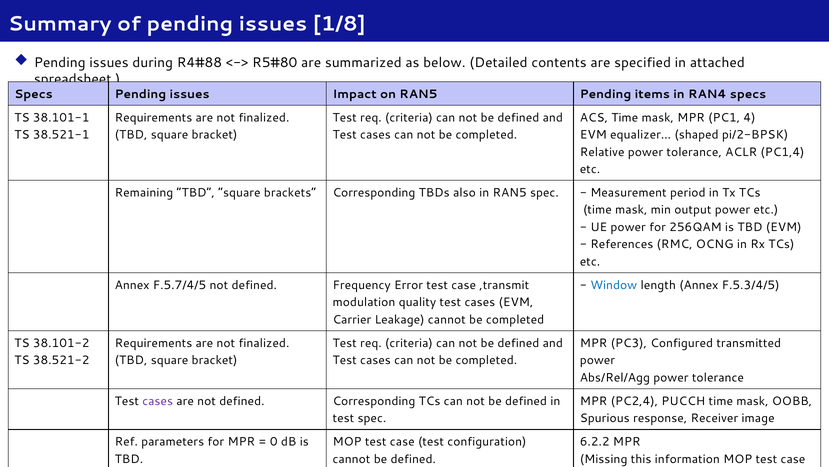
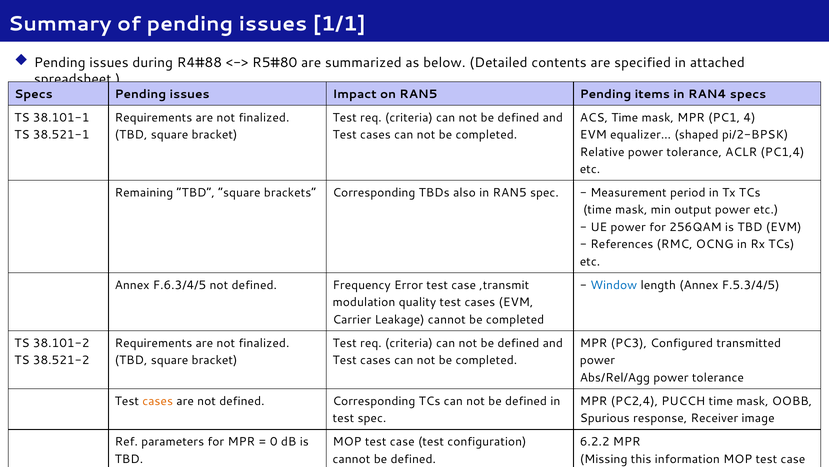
1/8: 1/8 -> 1/1
F.5.7/4/5: F.5.7/4/5 -> F.6.3/4/5
cases at (158, 400) colour: purple -> orange
